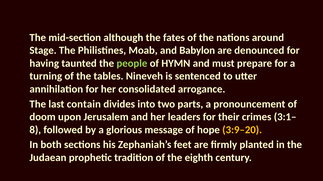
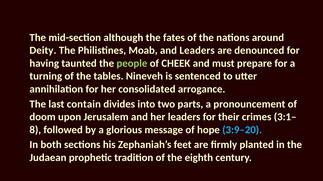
Stage: Stage -> Deity
and Babylon: Babylon -> Leaders
HYMN: HYMN -> CHEEK
3:9–20 colour: yellow -> light blue
